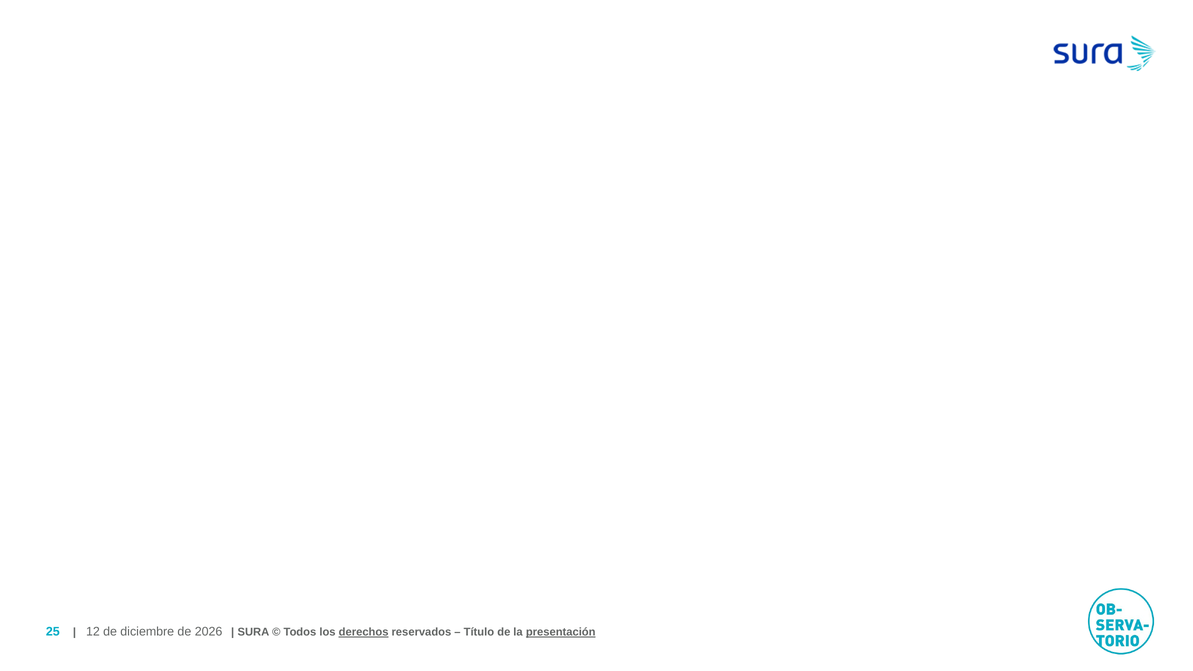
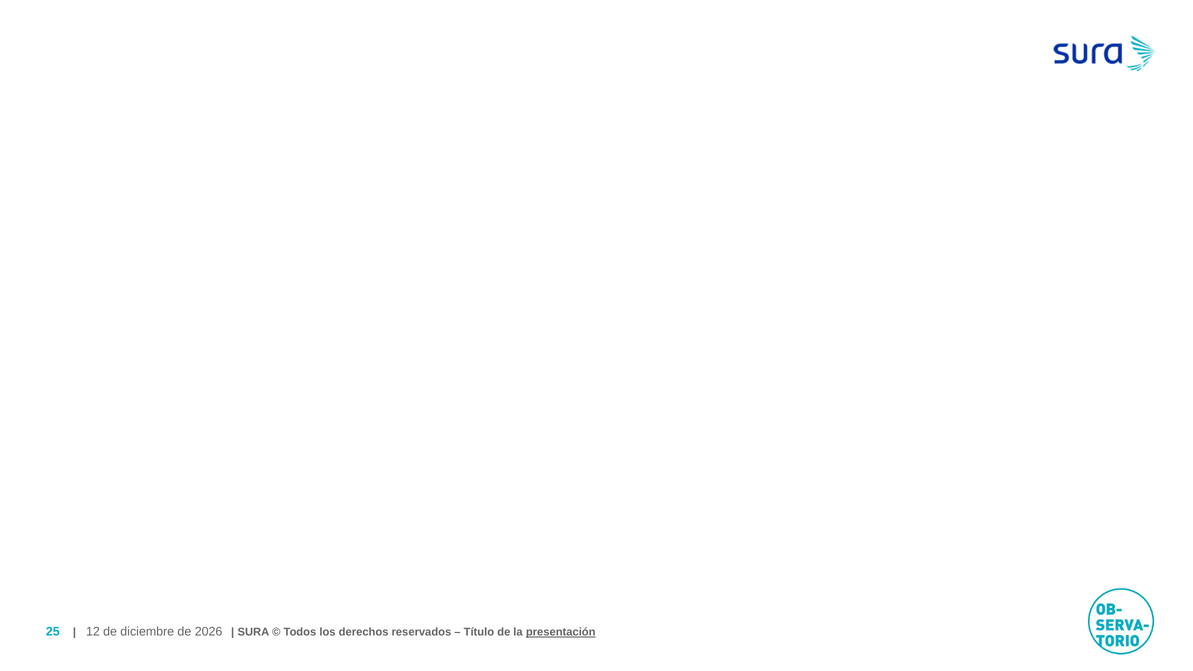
derechos underline: present -> none
